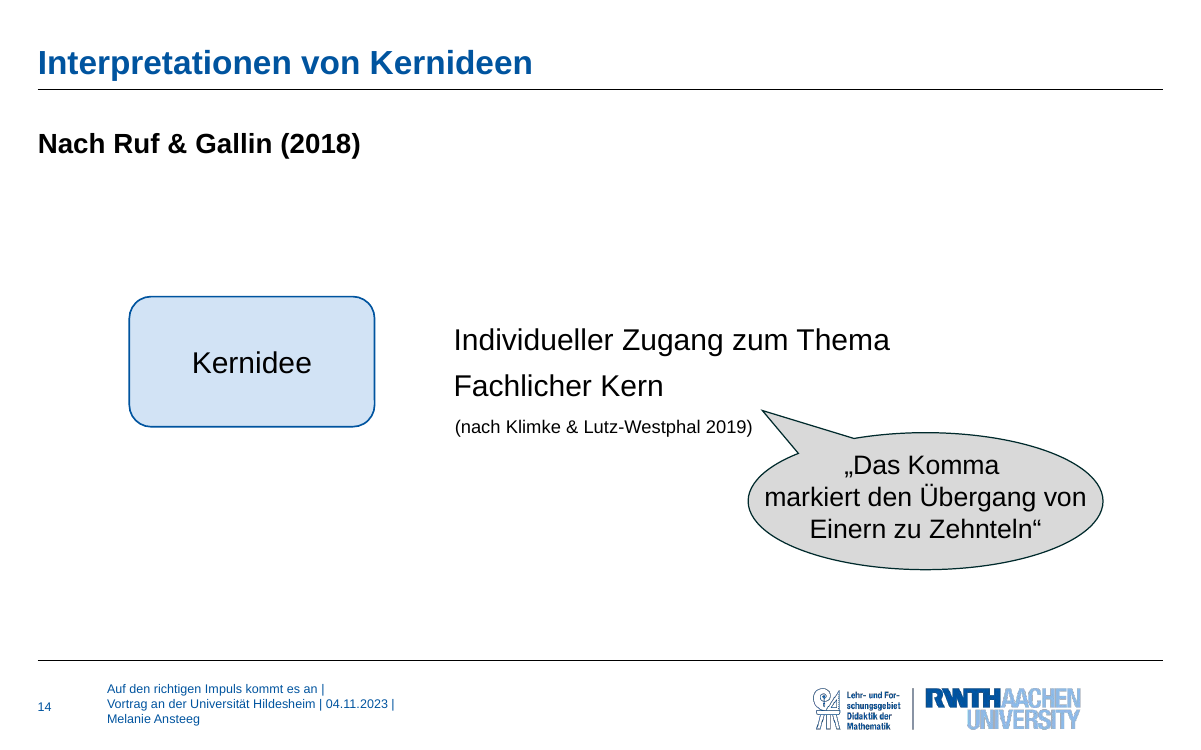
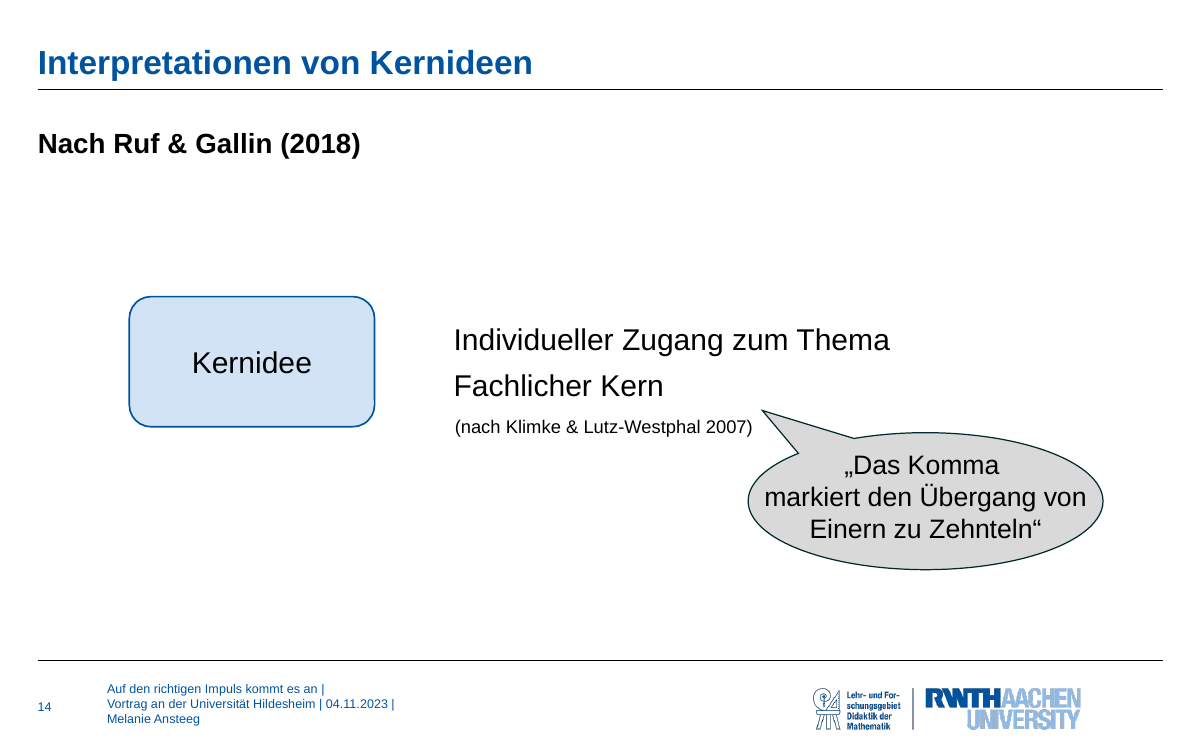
2019: 2019 -> 2007
